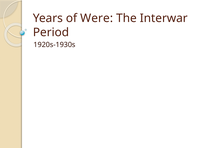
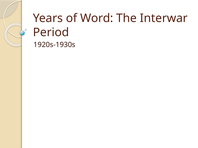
Were: Were -> Word
